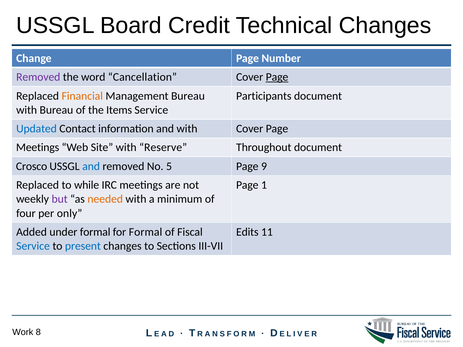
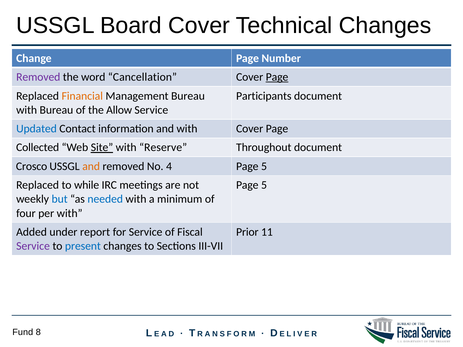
Board Credit: Credit -> Cover
Items: Items -> Allow
Meetings at (38, 148): Meetings -> Collected
Site underline: none -> present
and at (91, 166) colour: blue -> orange
5: 5 -> 4
9 at (264, 166): 9 -> 5
1 at (264, 185): 1 -> 5
but colour: purple -> blue
needed colour: orange -> blue
per only: only -> with
under formal: formal -> report
for Formal: Formal -> Service
Edits: Edits -> Prior
Service at (33, 246) colour: blue -> purple
Work: Work -> Fund
